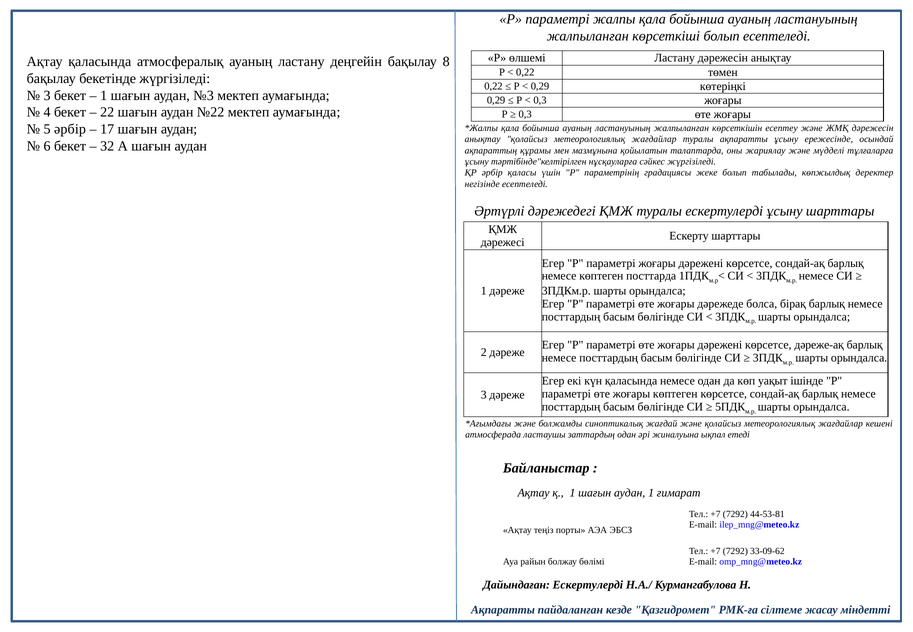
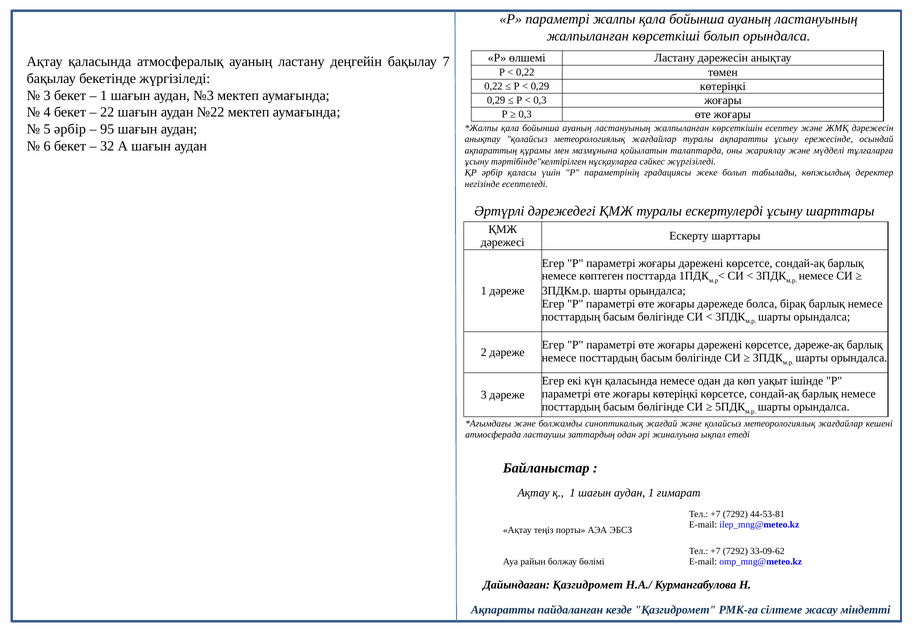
болып есептеледі: есептеледі -> орындалса
8: 8 -> 7
17: 17 -> 95
жоғары көптеген: көптеген -> көтеріңкі
Дайындаған Ескертулерді: Ескертулерді -> Қазгидромет
